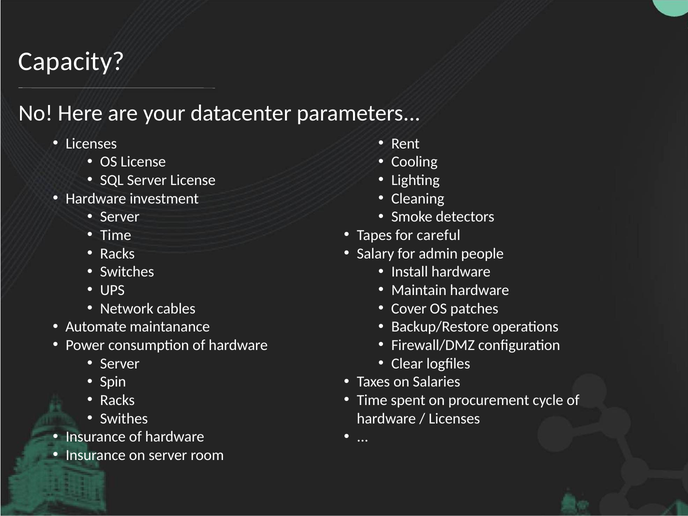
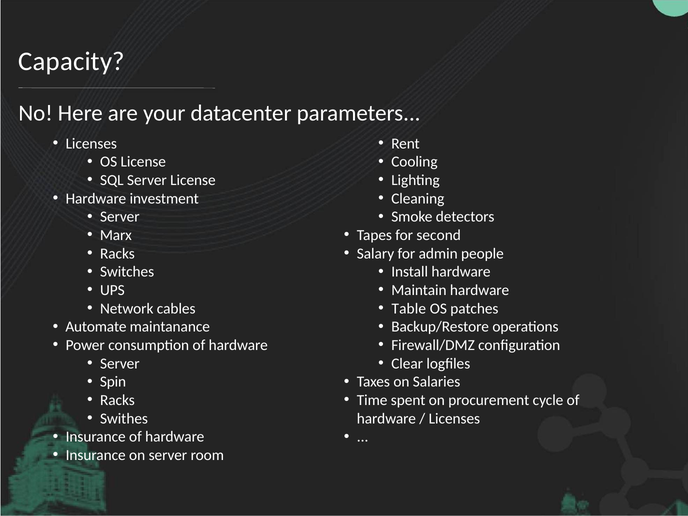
Time at (116, 235): Time -> Marx
careful: careful -> second
Cover: Cover -> Table
